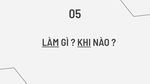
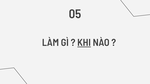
LÀM underline: present -> none
